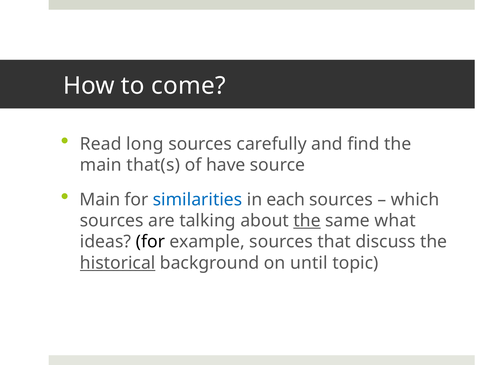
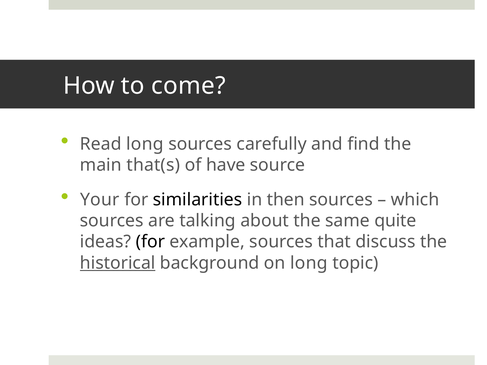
Main at (100, 200): Main -> Your
similarities colour: blue -> black
each: each -> then
the at (307, 221) underline: present -> none
what: what -> quite
on until: until -> long
